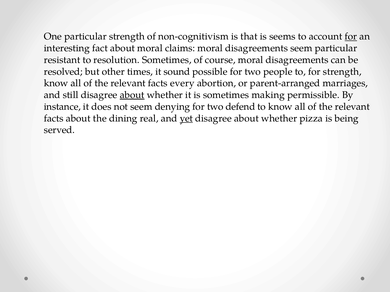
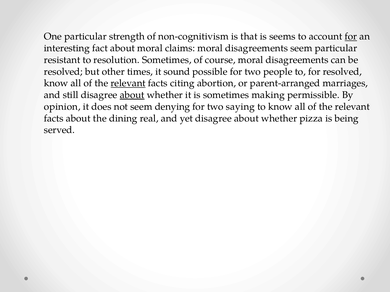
for strength: strength -> resolved
relevant at (128, 83) underline: none -> present
every: every -> citing
instance: instance -> opinion
defend: defend -> saying
yet underline: present -> none
